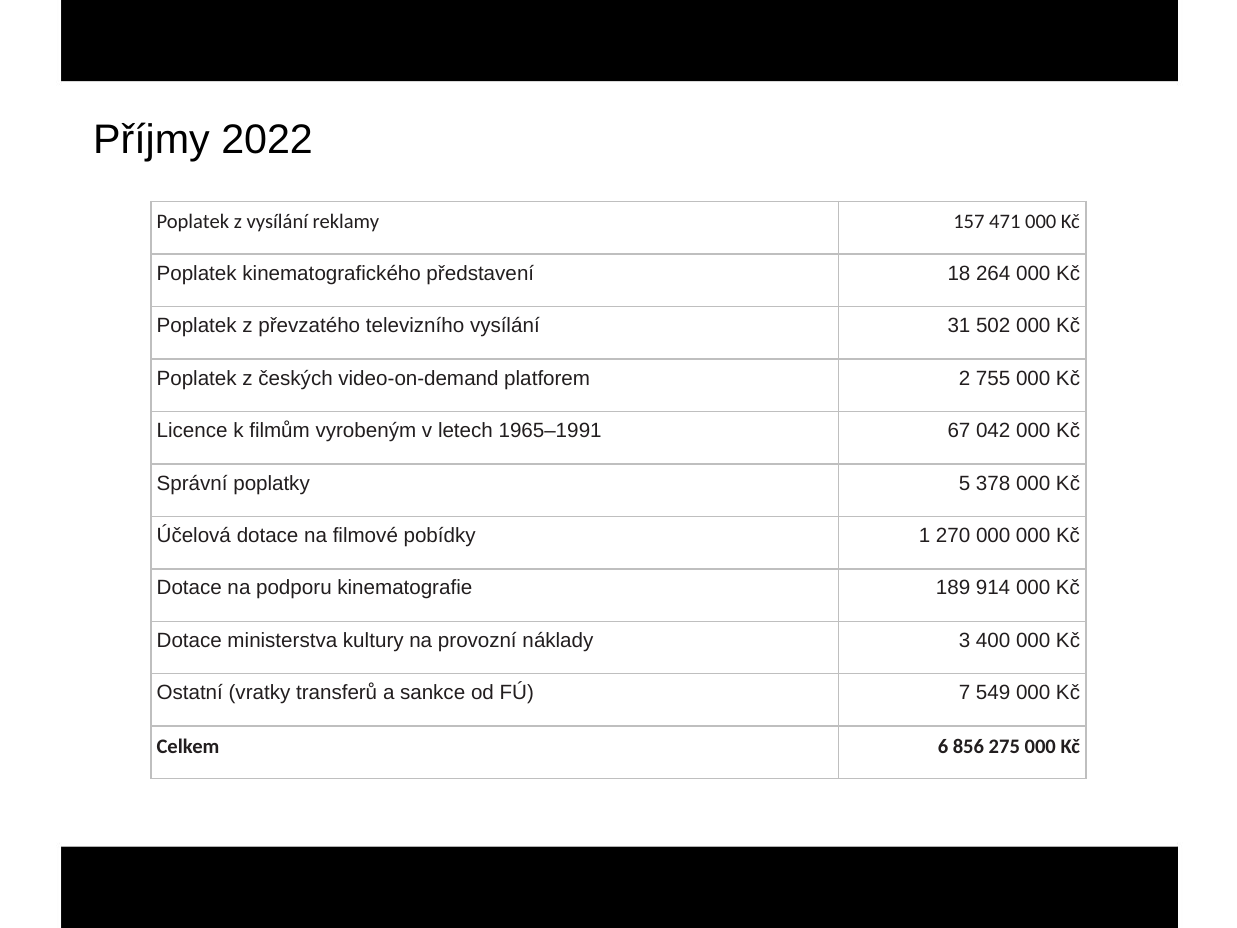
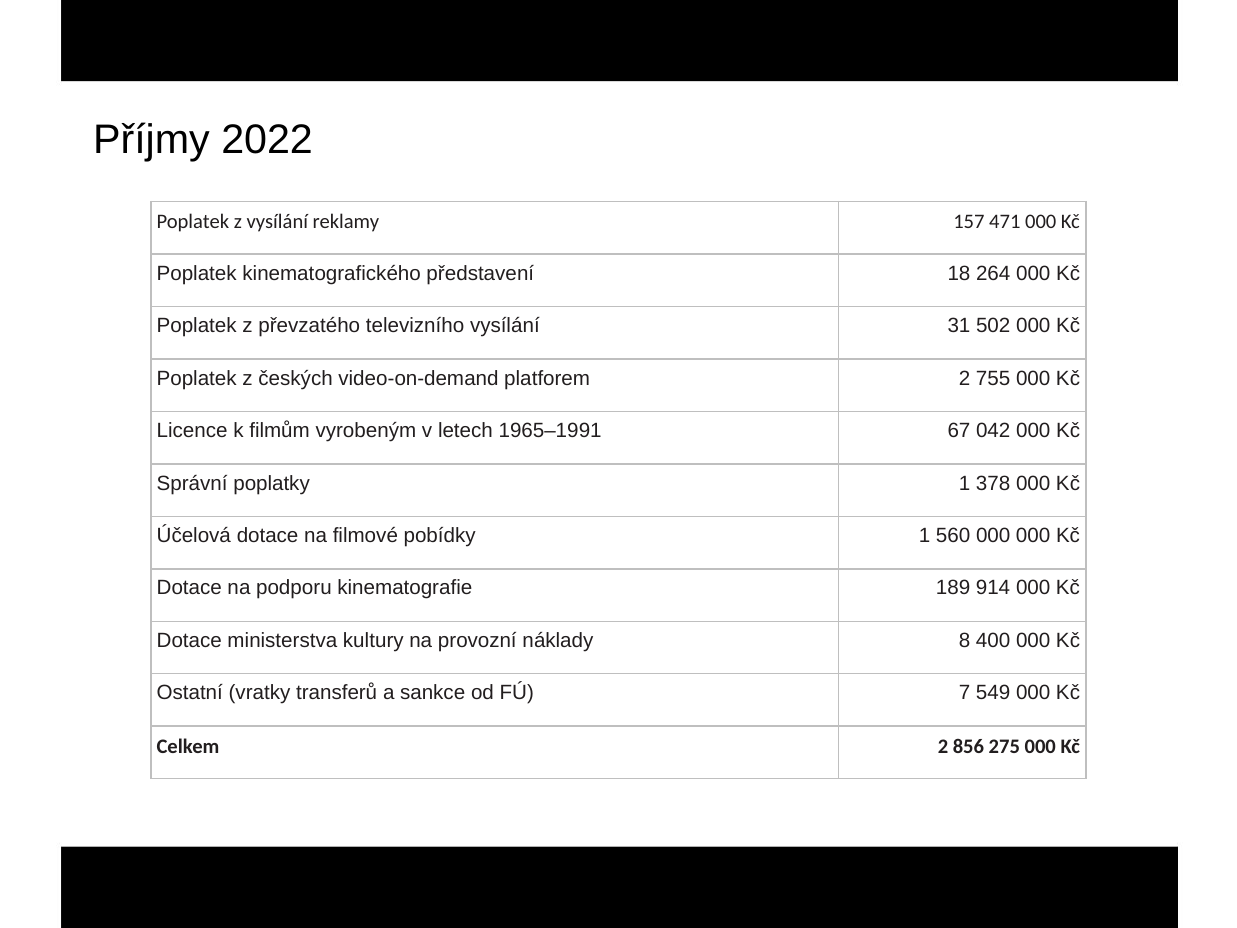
poplatky 5: 5 -> 1
270: 270 -> 560
3: 3 -> 8
Celkem 6: 6 -> 2
